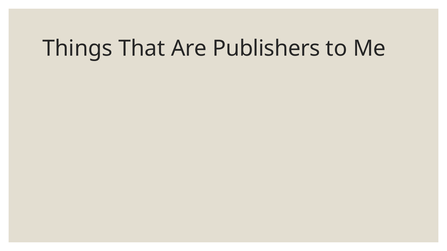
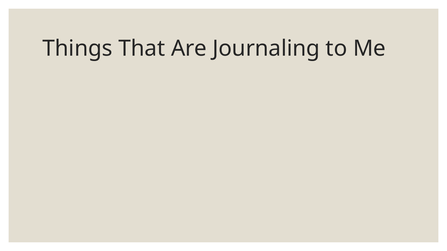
Publishers: Publishers -> Journaling
